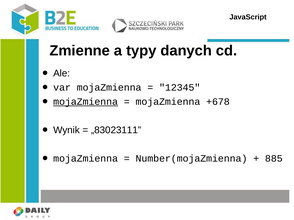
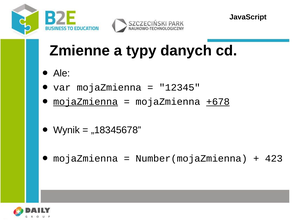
+678 underline: none -> present
„83023111: „83023111 -> „18345678
885: 885 -> 423
